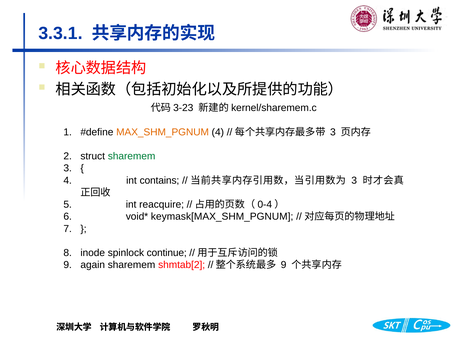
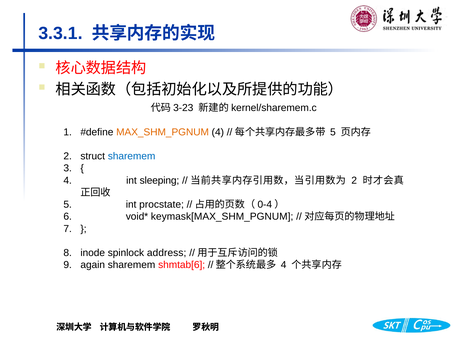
3 at (333, 132): 3 -> 5
sharemem at (132, 156) colour: green -> blue
contains: contains -> sleeping
3 at (354, 181): 3 -> 2
reacquire: reacquire -> procstate
continue: continue -> address
shmtab[2: shmtab[2 -> shmtab[6
9 at (284, 265): 9 -> 4
